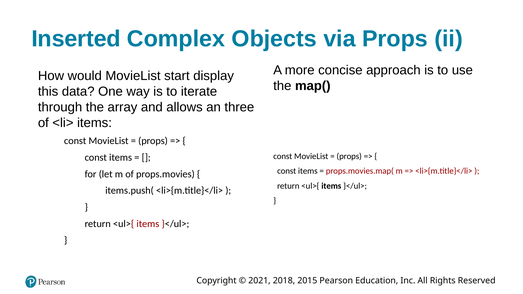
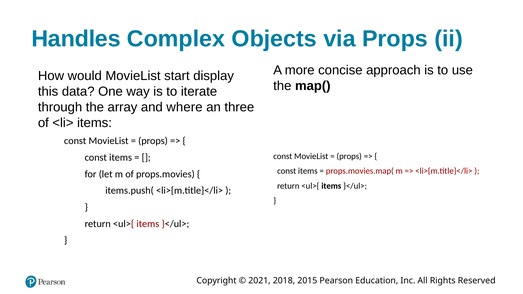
Inserted: Inserted -> Handles
allows: allows -> where
